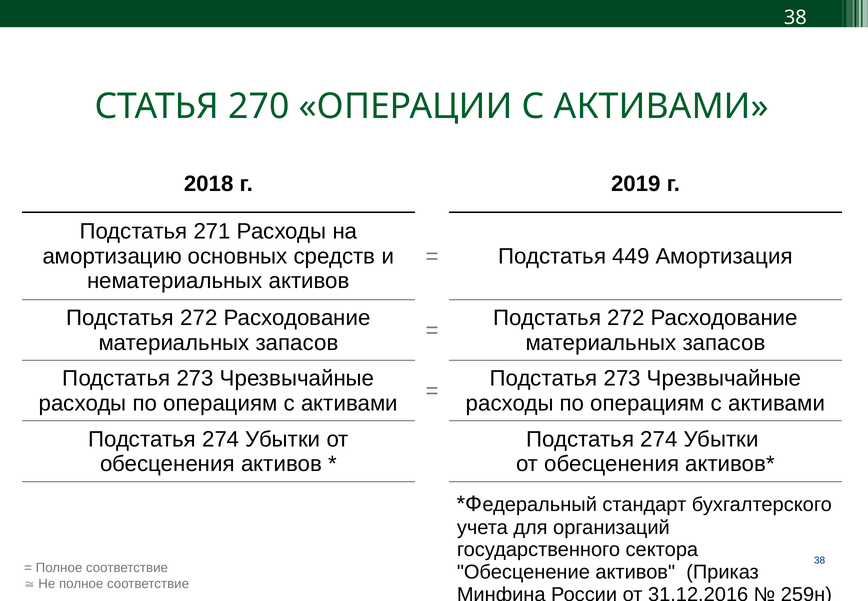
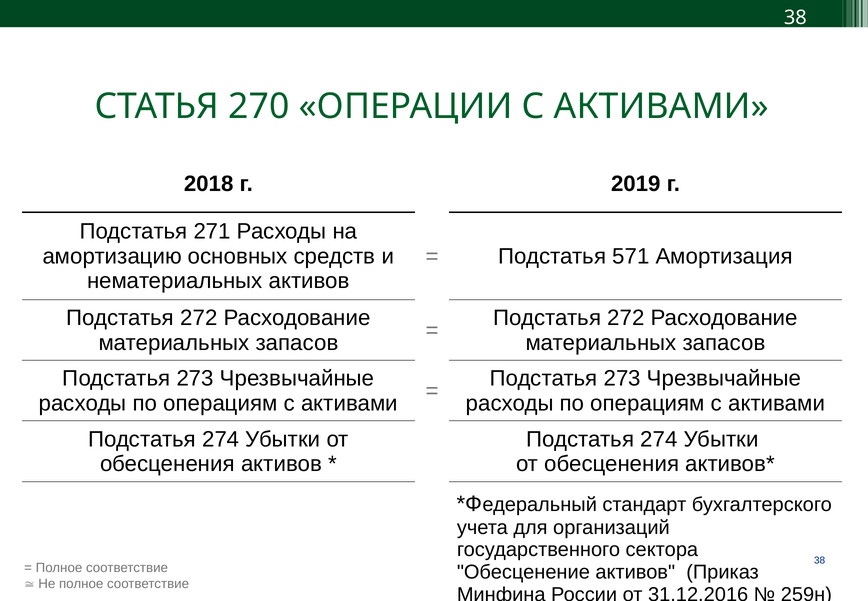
449: 449 -> 571
